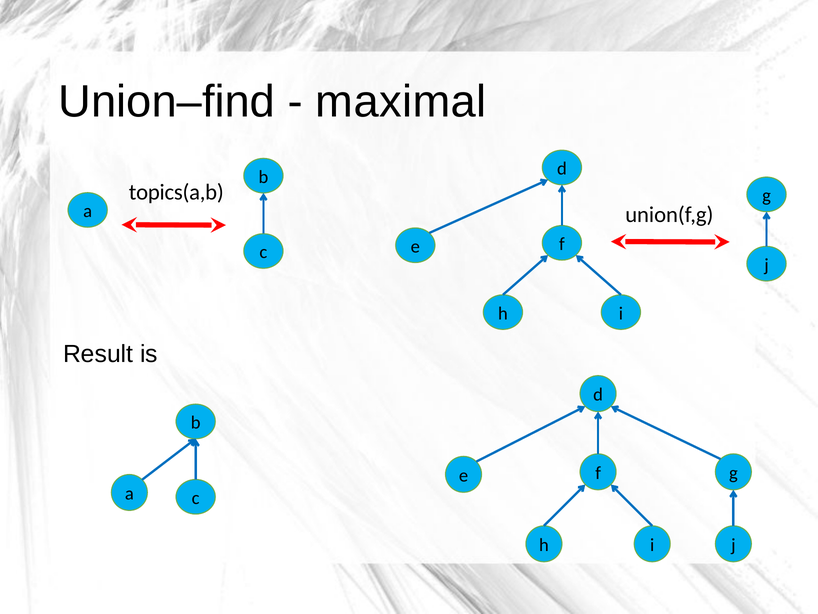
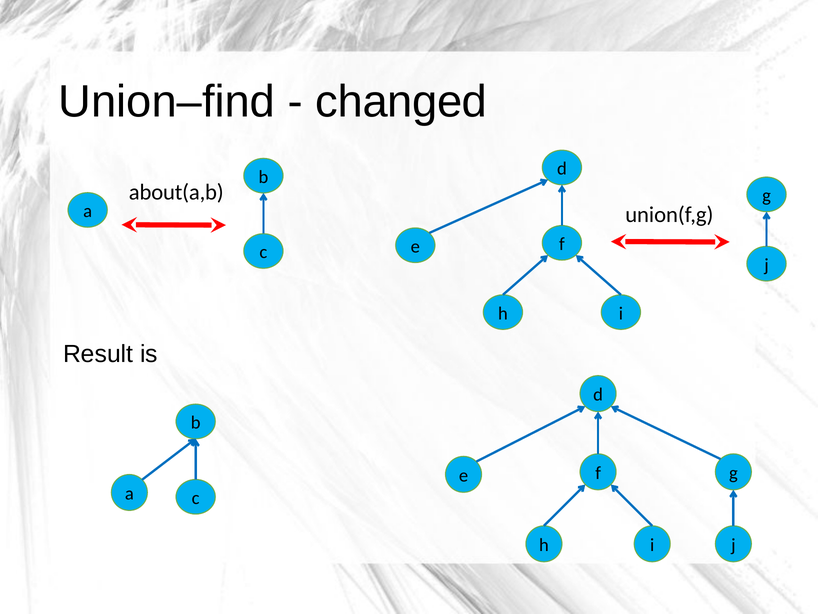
maximal: maximal -> changed
topics(a,b: topics(a,b -> about(a,b
